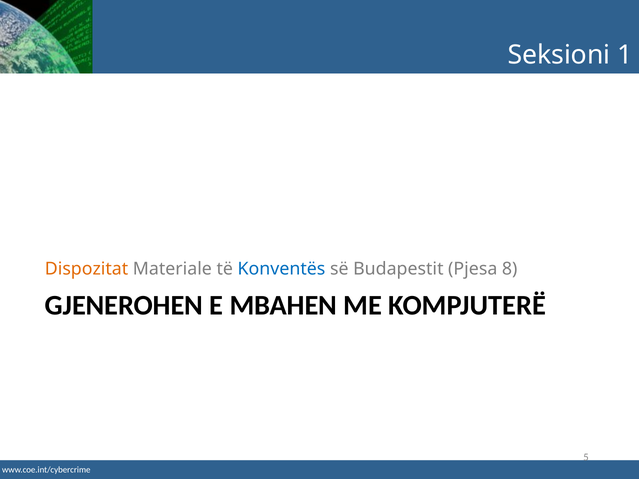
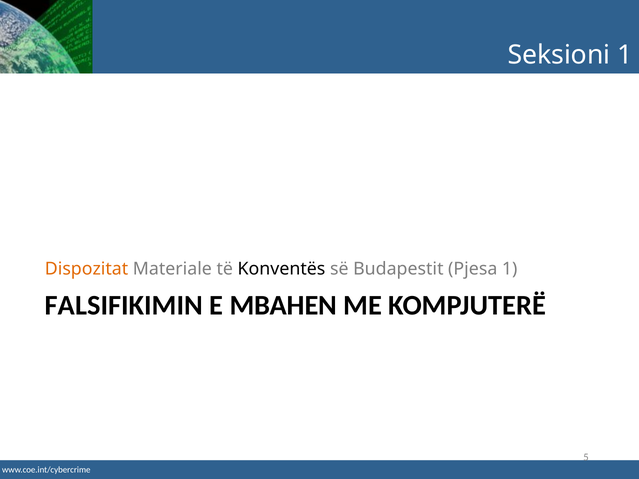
Konventës colour: blue -> black
Pjesa 8: 8 -> 1
GJENEROHEN: GJENEROHEN -> FALSIFIKIMIN
